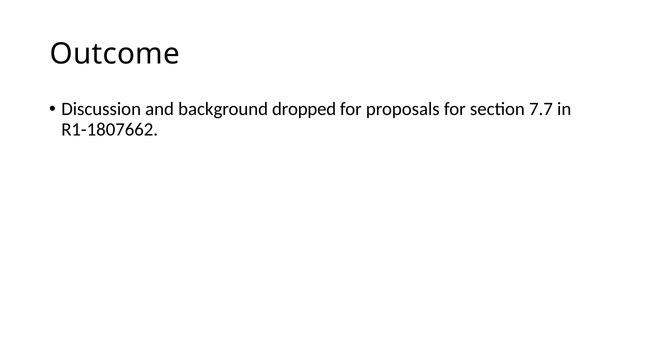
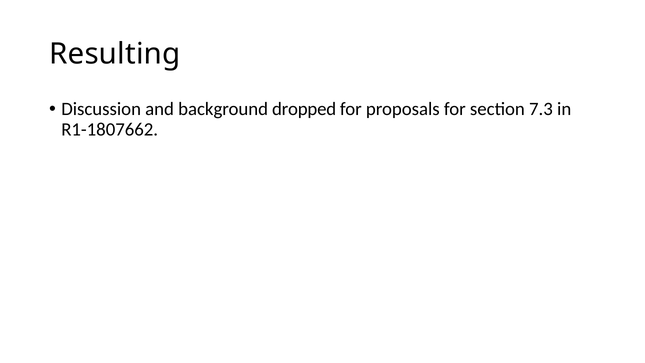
Outcome: Outcome -> Resulting
7.7: 7.7 -> 7.3
